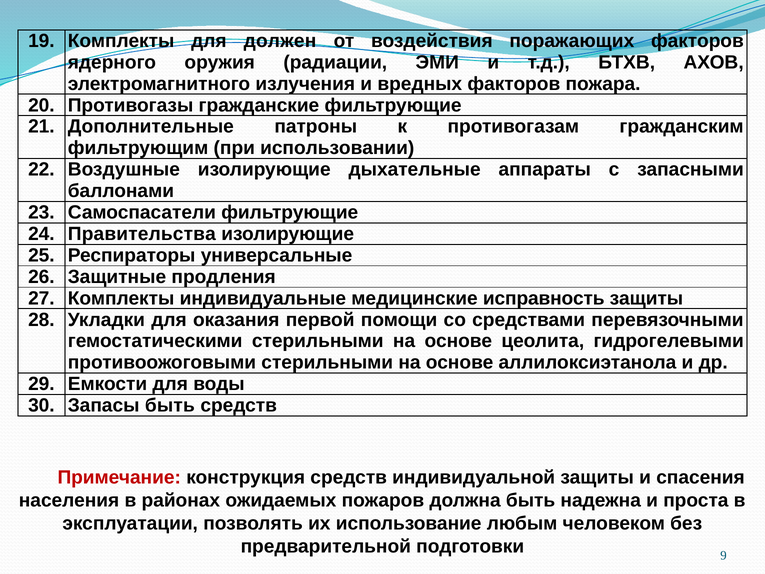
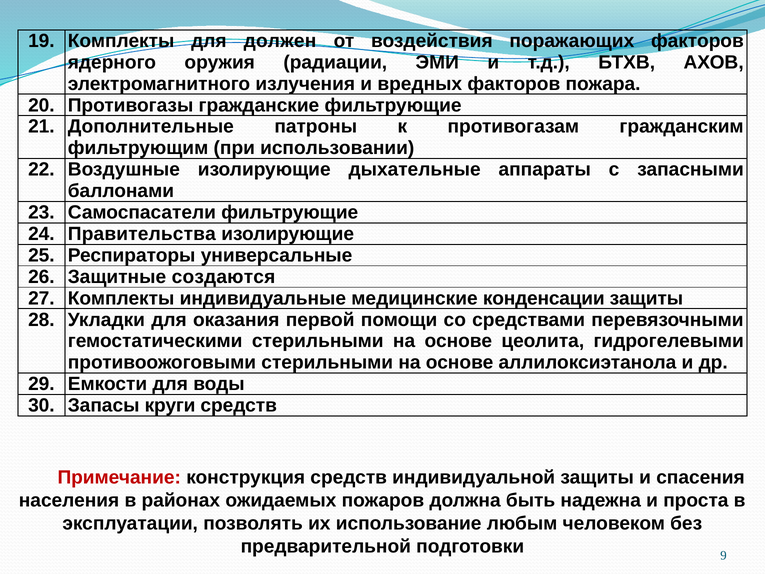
продления: продления -> создаются
исправность: исправность -> конденсации
Запасы быть: быть -> круги
